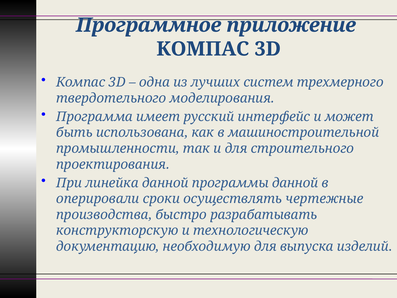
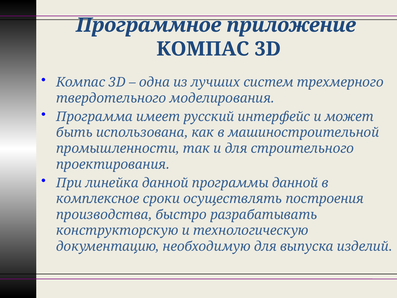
оперировали: оперировали -> комплексное
чертежные: чертежные -> построения
